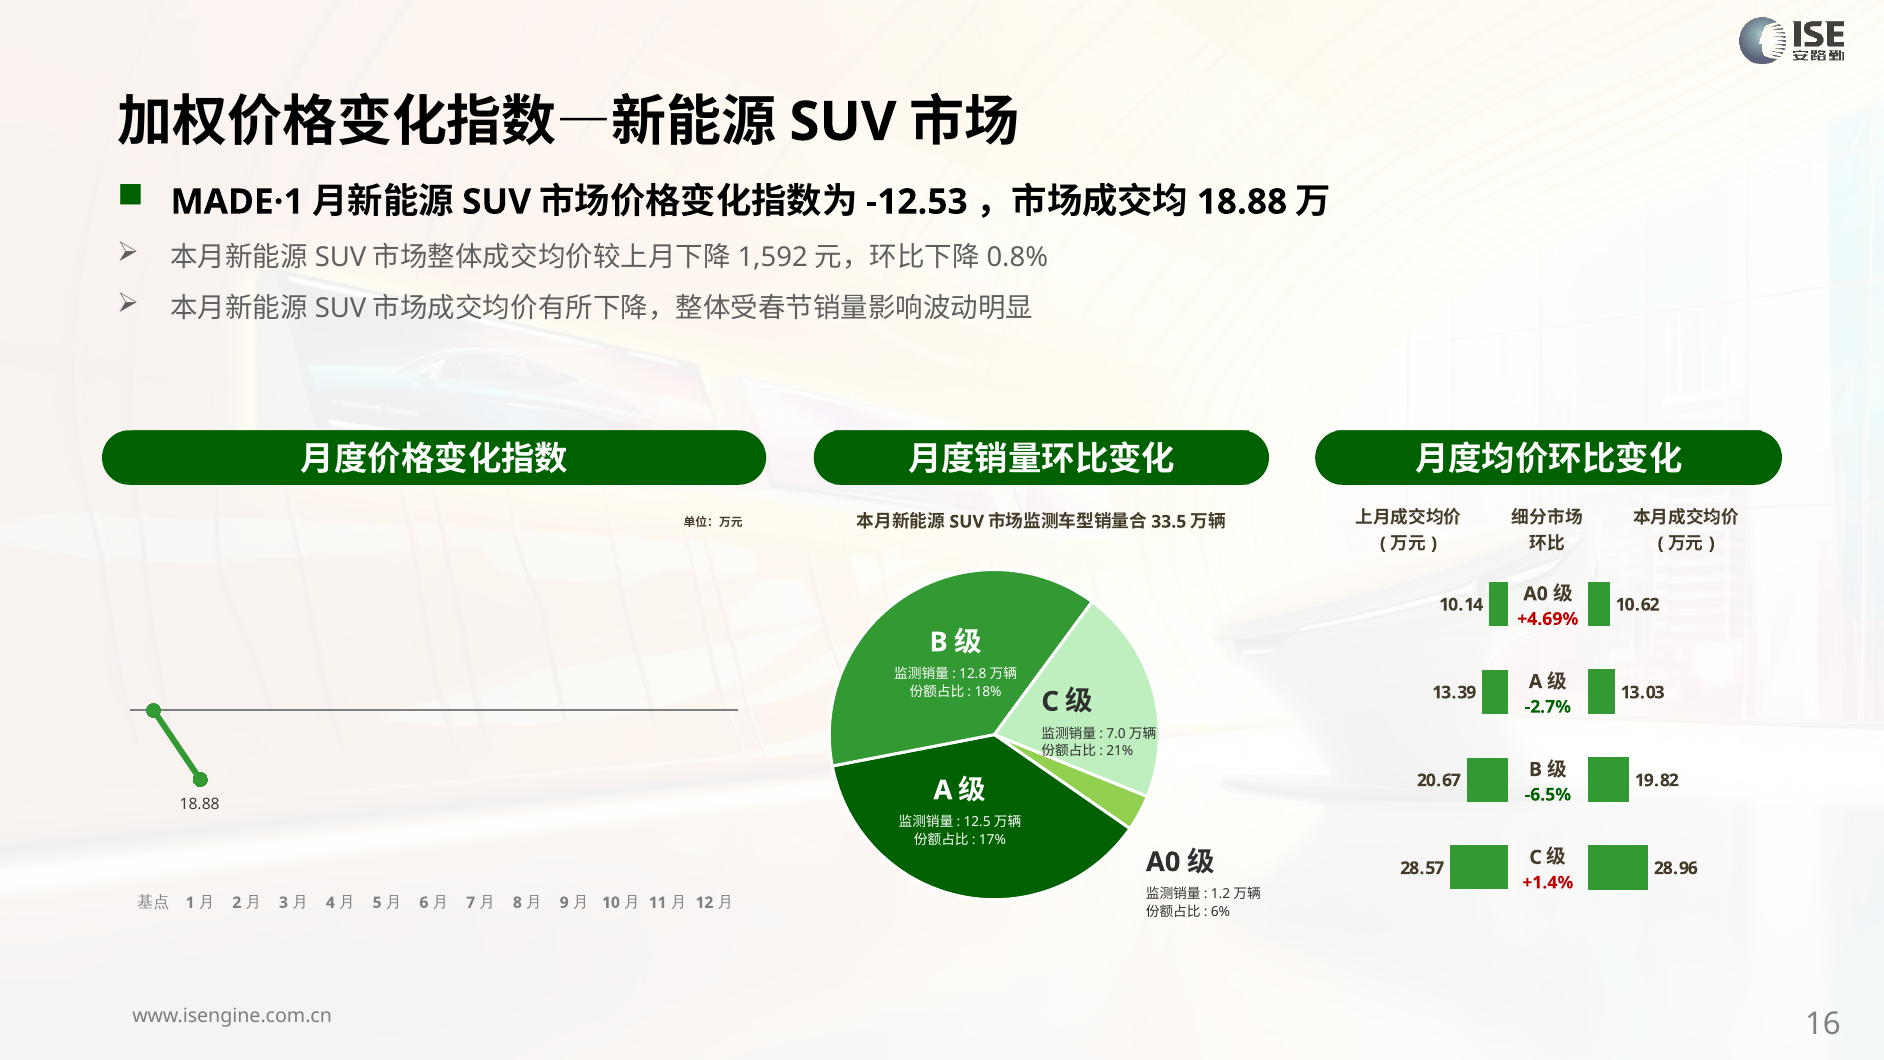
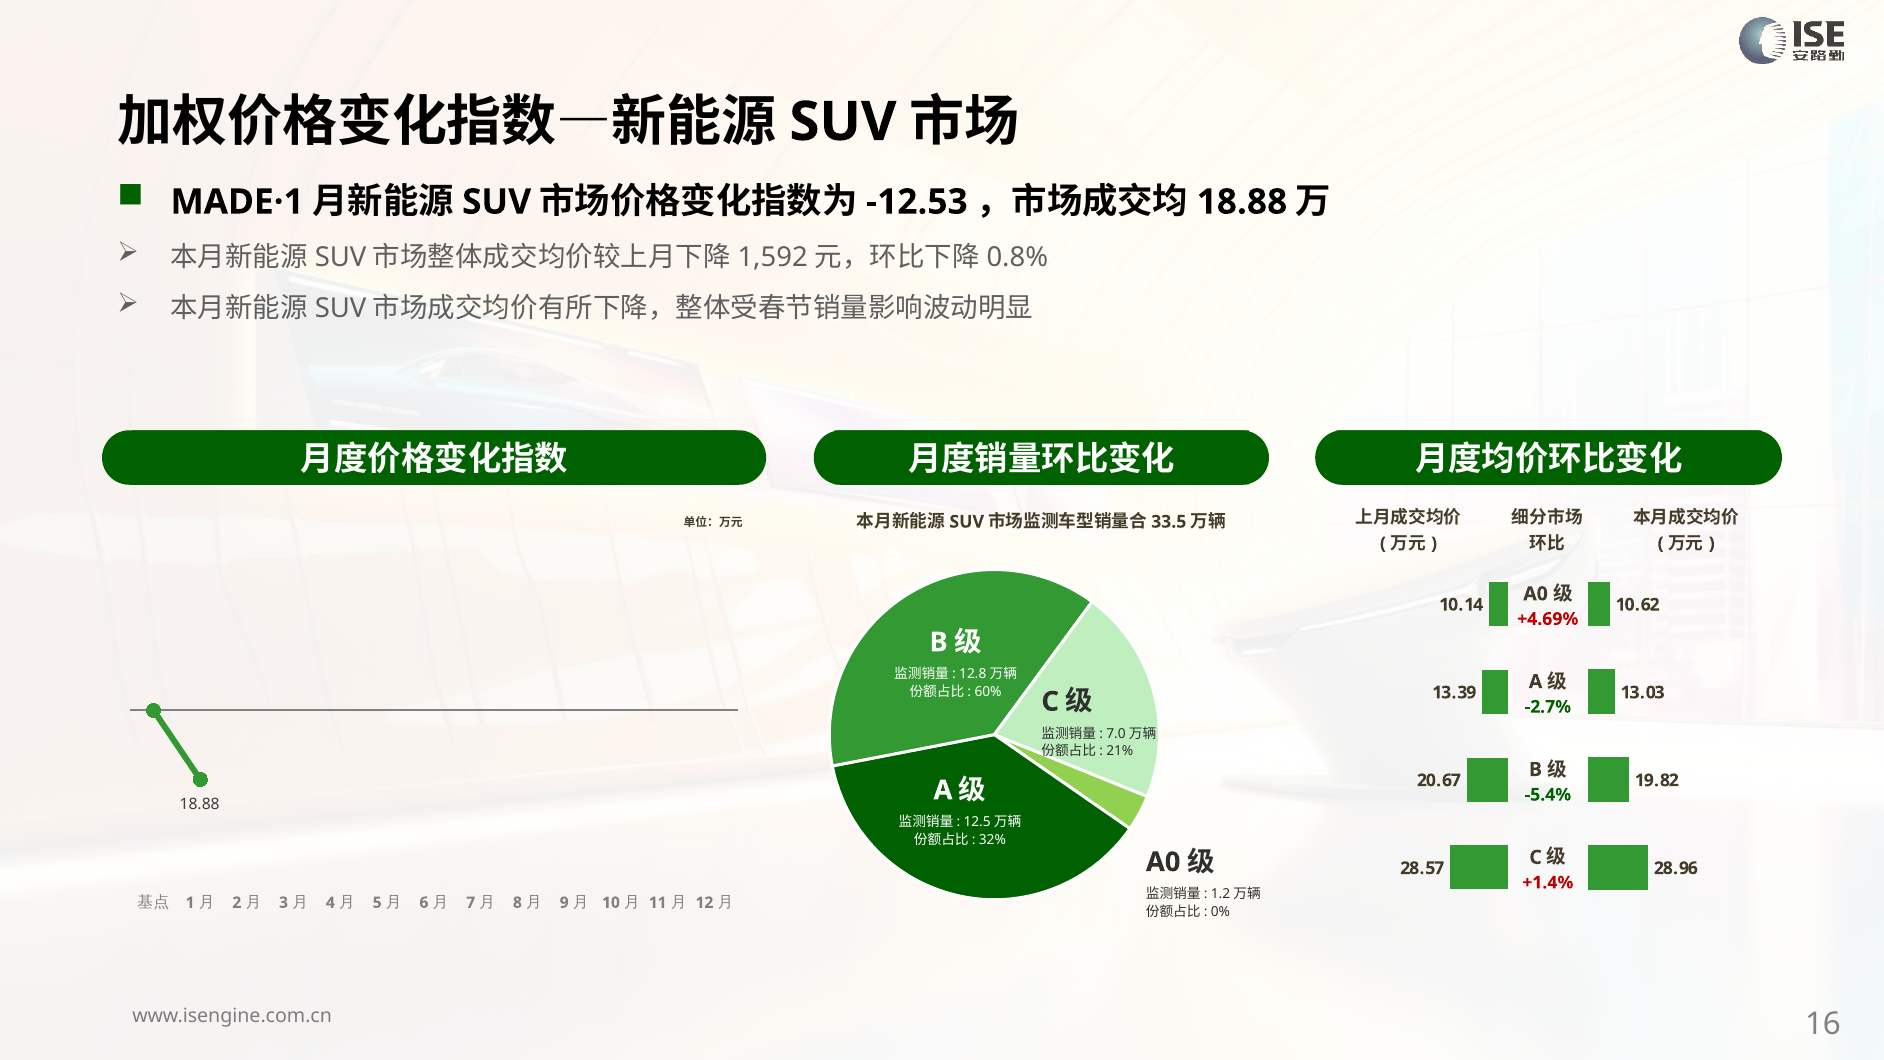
18%: 18% -> 60%
-6.5%: -6.5% -> -5.4%
17%: 17% -> 32%
6%: 6% -> 0%
